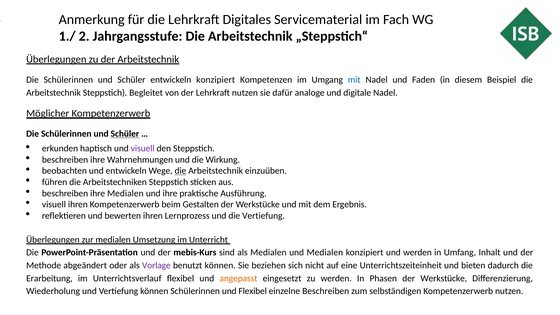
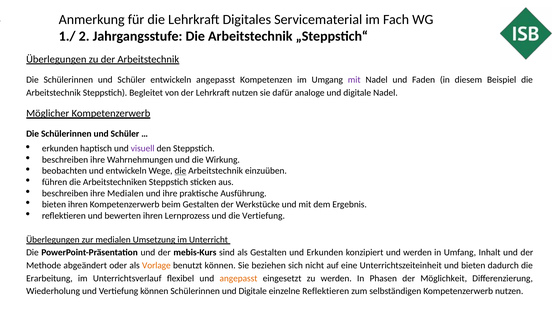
entwickeln konzipiert: konzipiert -> angepasst
mit at (354, 80) colour: blue -> purple
Schüler at (125, 134) underline: present -> none
visuell at (54, 204): visuell -> bieten
als Medialen: Medialen -> Gestalten
und Medialen: Medialen -> Erkunden
Vorlage colour: purple -> orange
Phasen der Werkstücke: Werkstücke -> Möglichkeit
Schülerinnen und Flexibel: Flexibel -> Digitale
einzelne Beschreiben: Beschreiben -> Reflektieren
